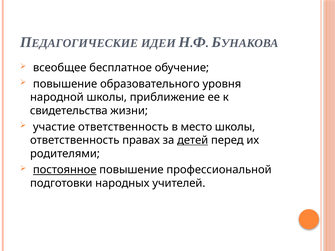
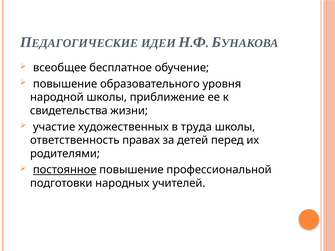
участие ответственность: ответственность -> художественных
место: место -> труда
детей underline: present -> none
